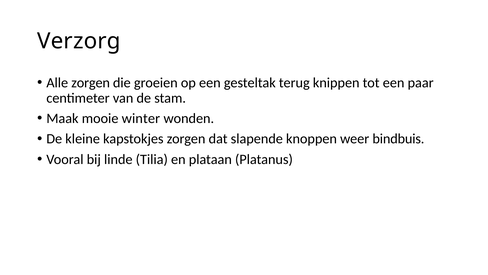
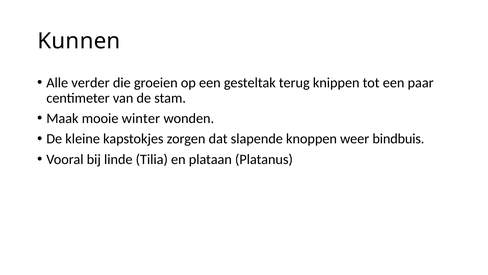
Verzorg: Verzorg -> Kunnen
Alle zorgen: zorgen -> verder
